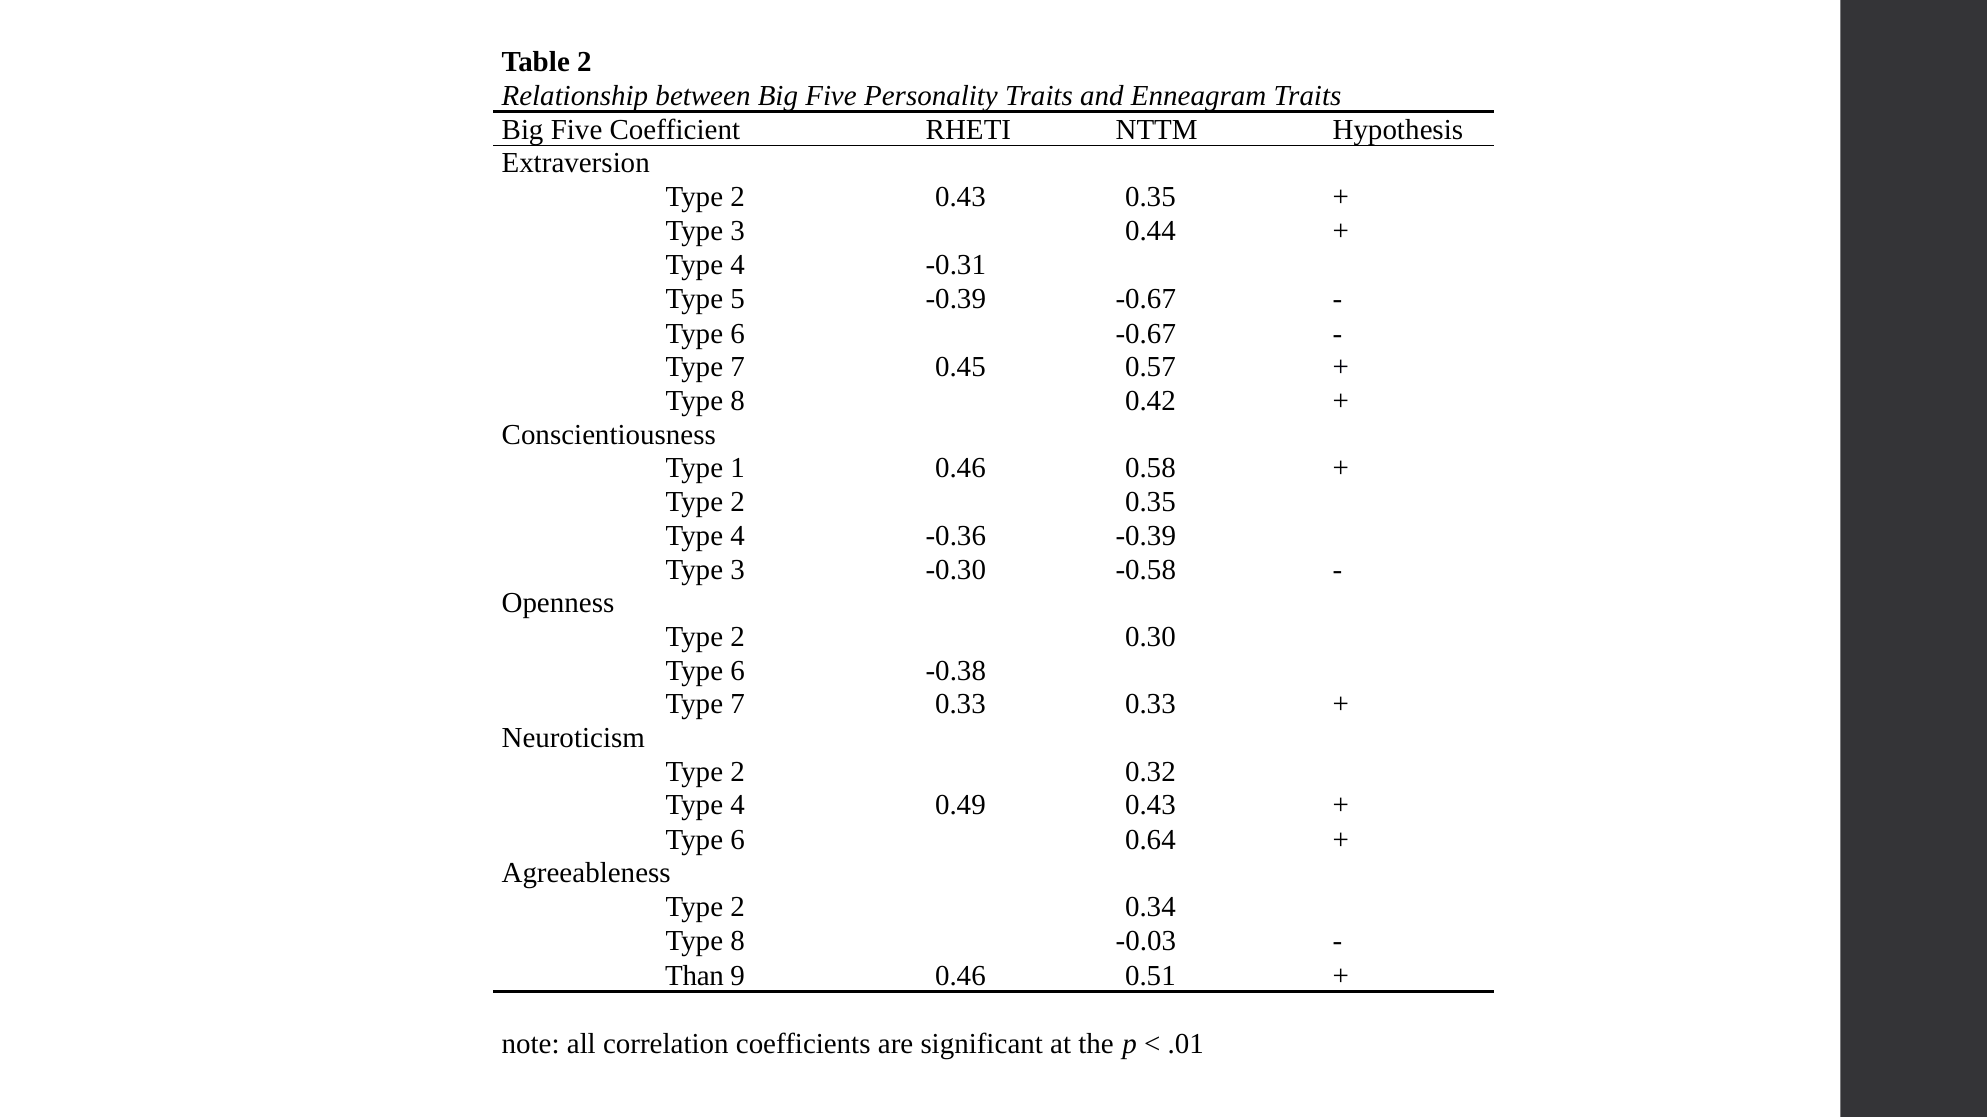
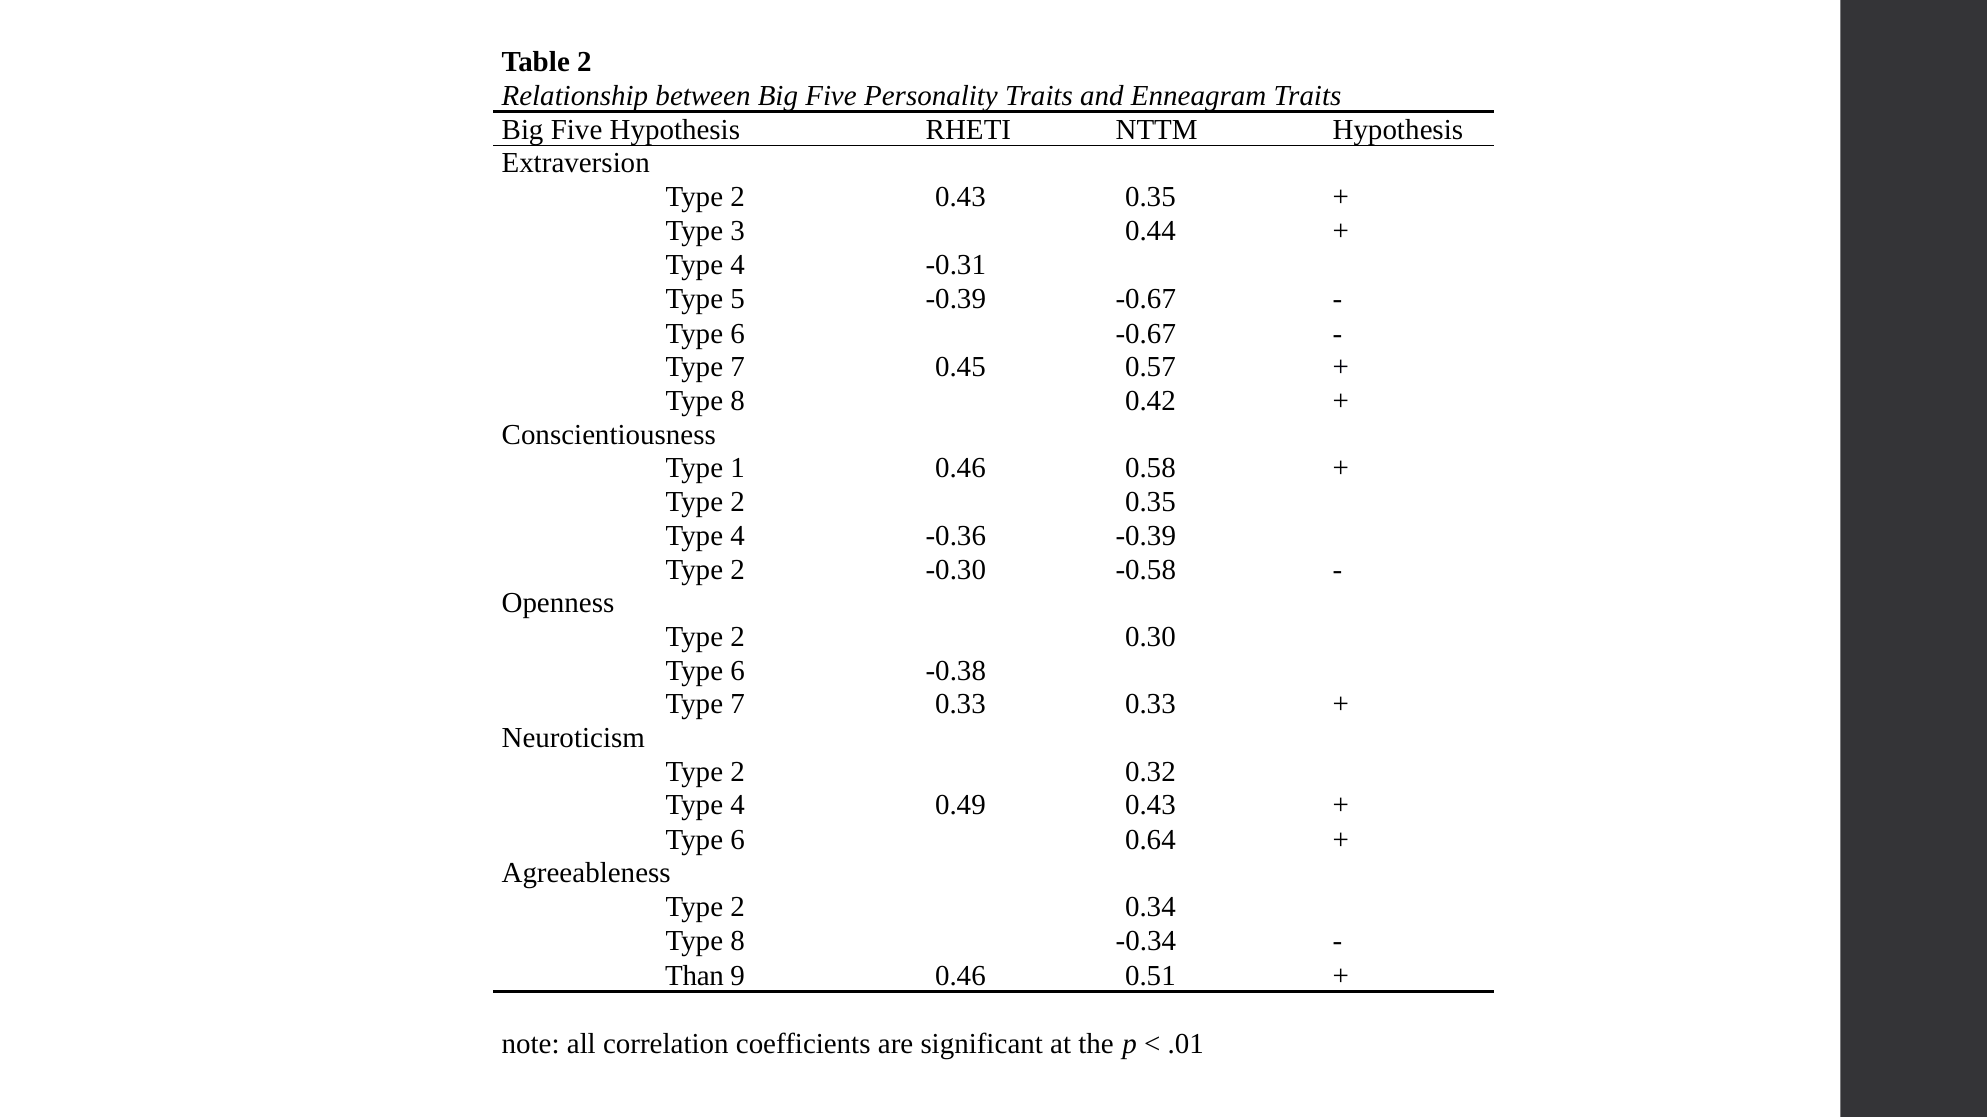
Five Coefficient: Coefficient -> Hypothesis
3 at (738, 570): 3 -> 2
8 -0.03: -0.03 -> -0.34
